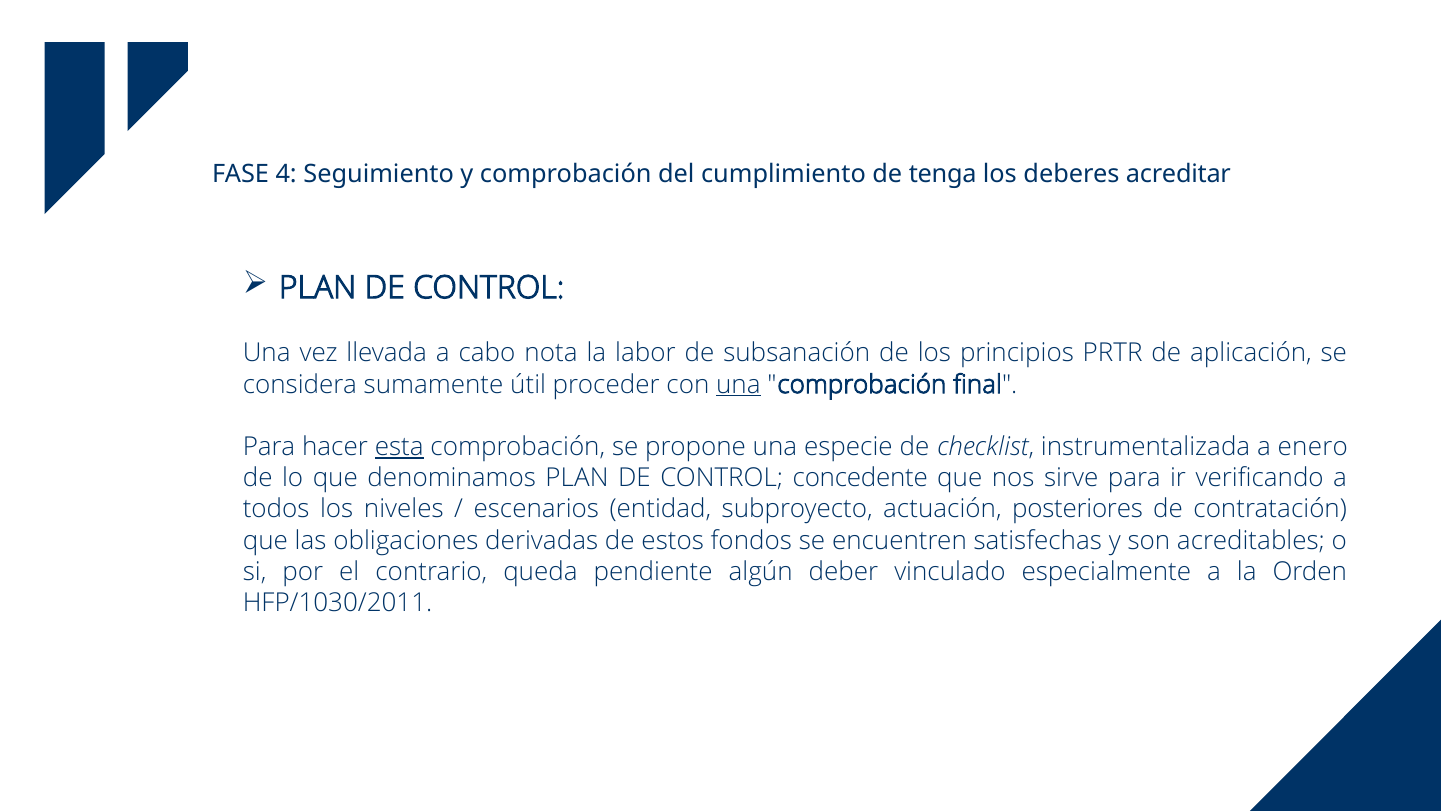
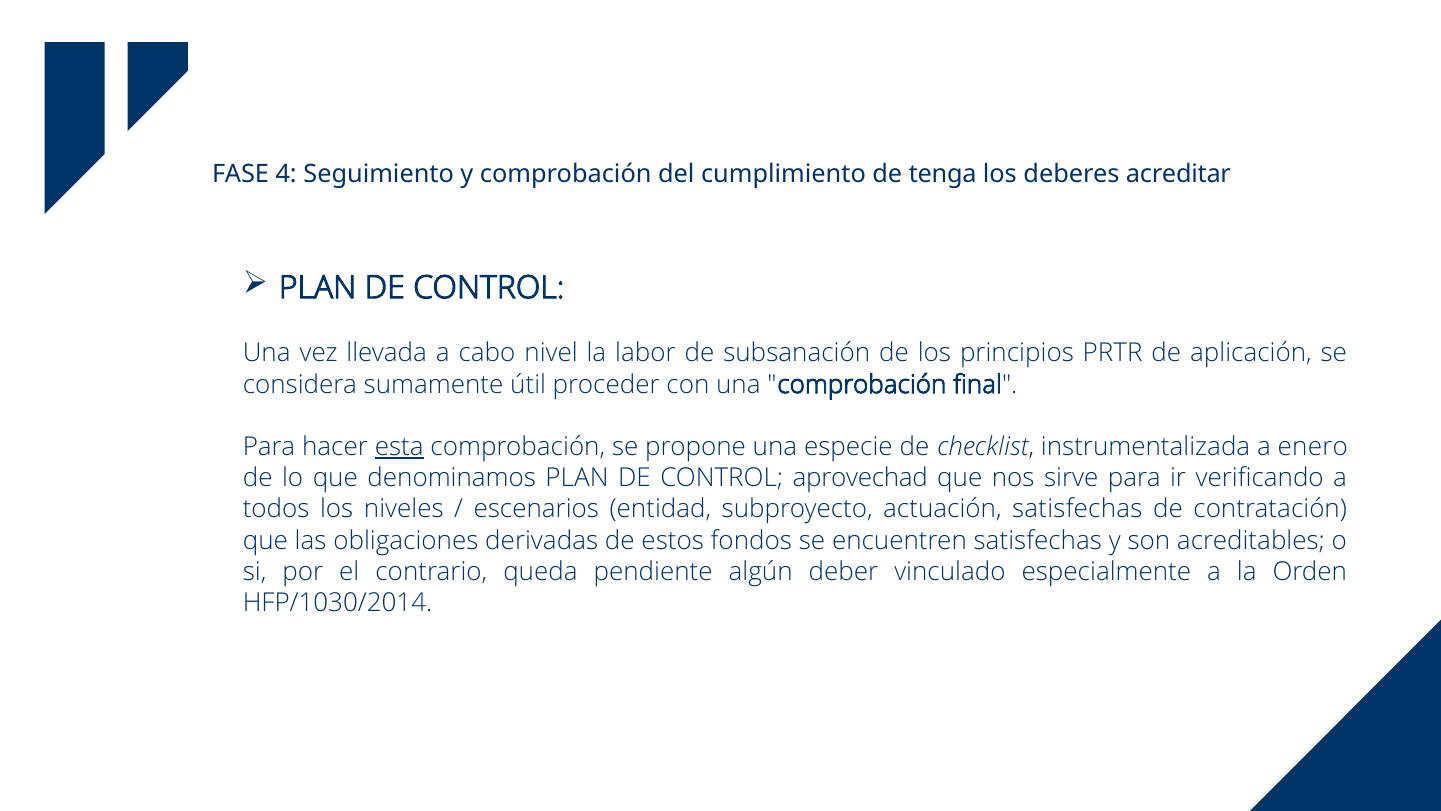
nota: nota -> nivel
una at (738, 384) underline: present -> none
concedente: concedente -> aprovechad
actuación posteriores: posteriores -> satisfechas
HFP/1030/2011: HFP/1030/2011 -> HFP/1030/2014
